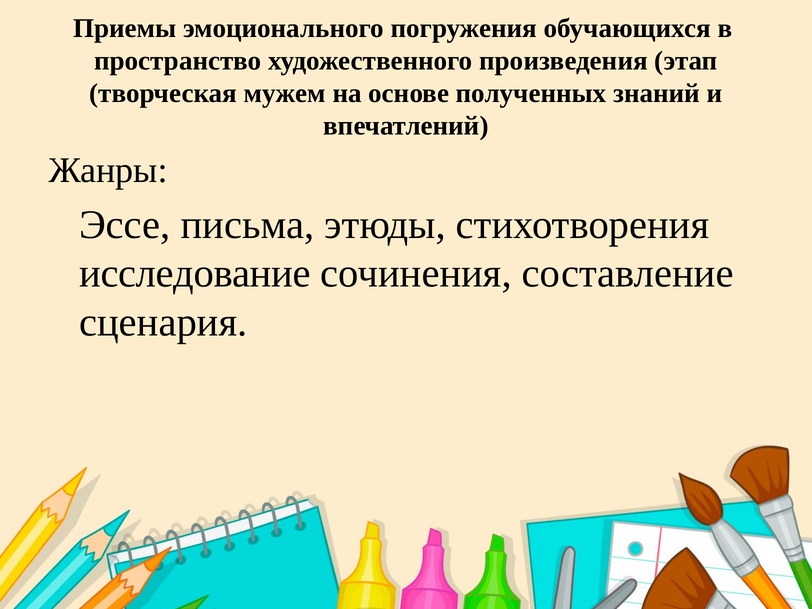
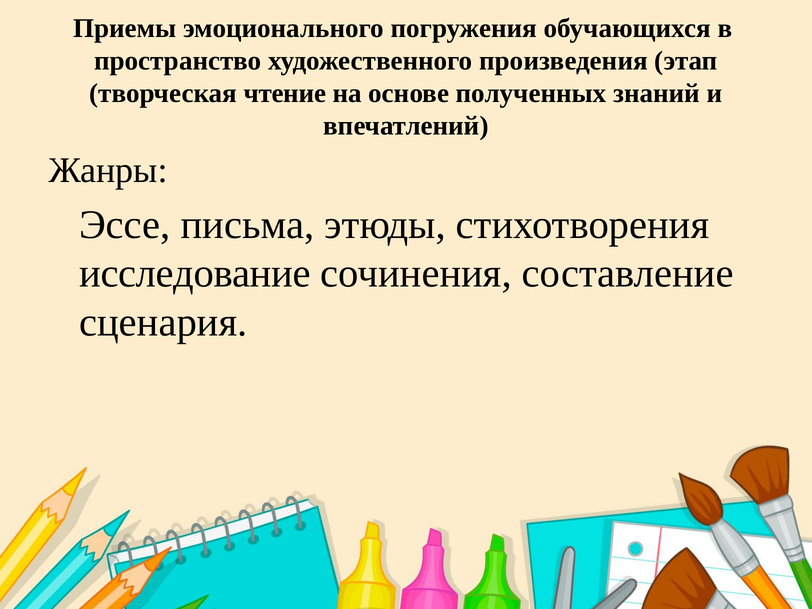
мужем: мужем -> чтение
